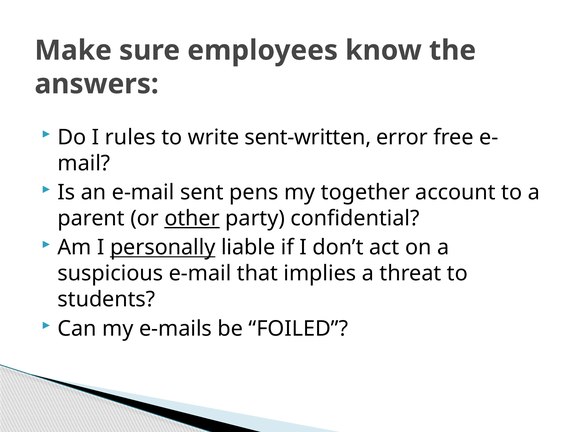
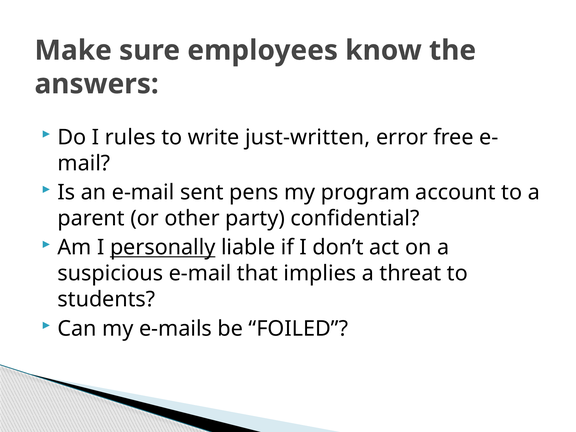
sent-written: sent-written -> just-written
together: together -> program
other underline: present -> none
